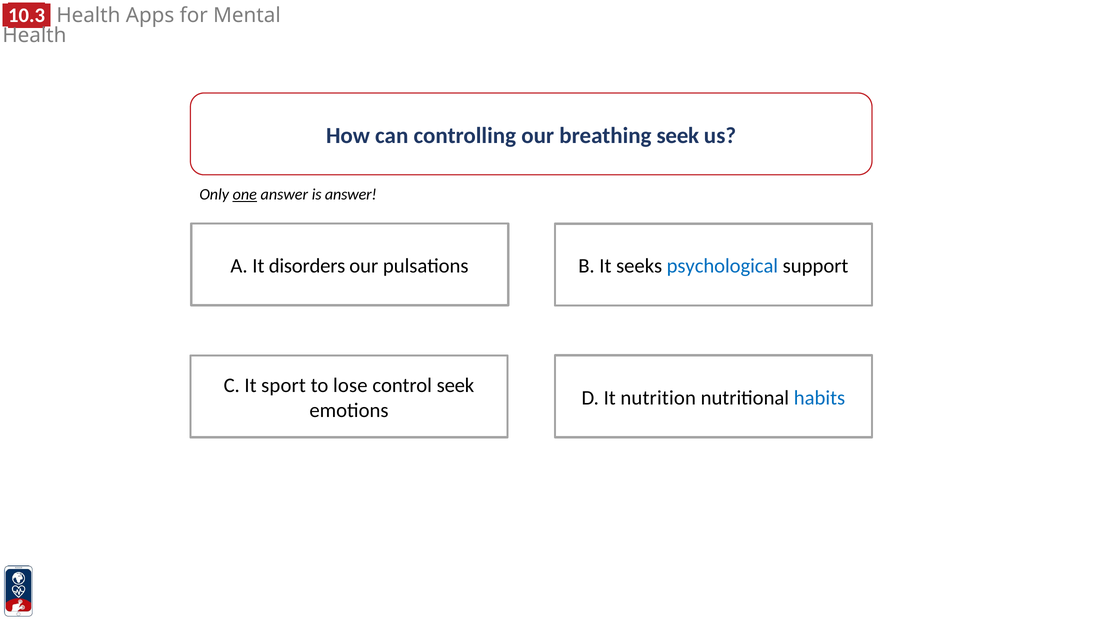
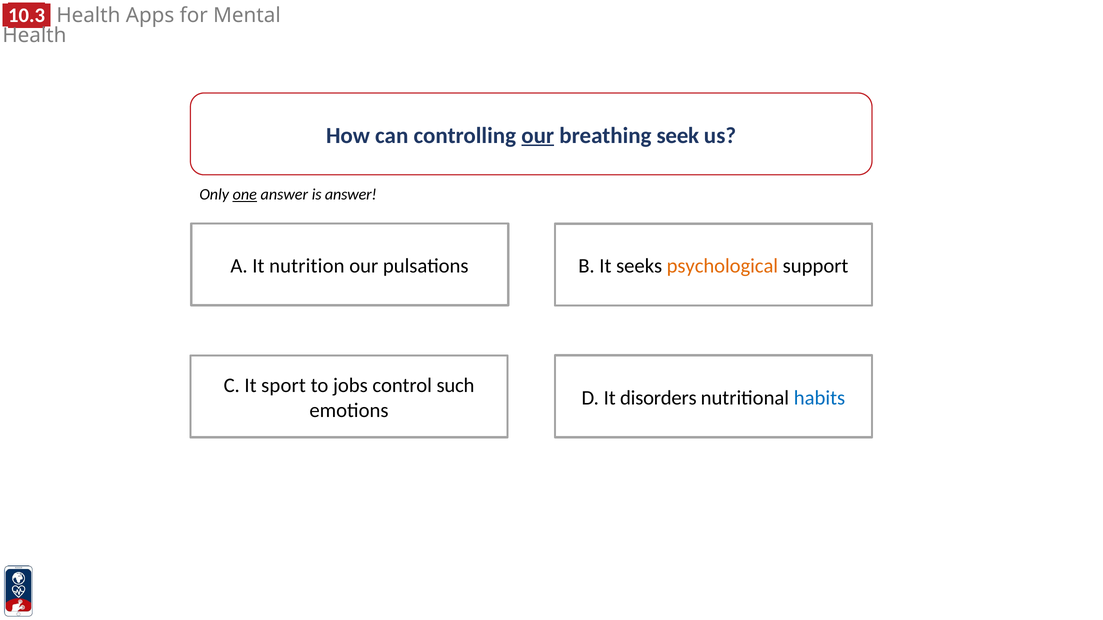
our at (538, 136) underline: none -> present
disorders: disorders -> nutrition
psychological colour: blue -> orange
lose: lose -> jobs
control seek: seek -> such
nutrition: nutrition -> disorders
